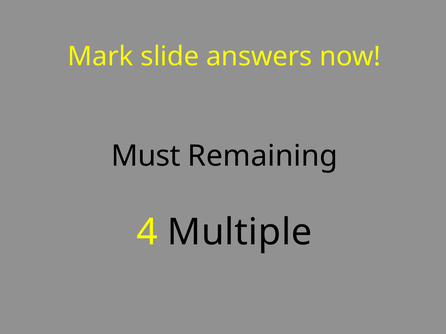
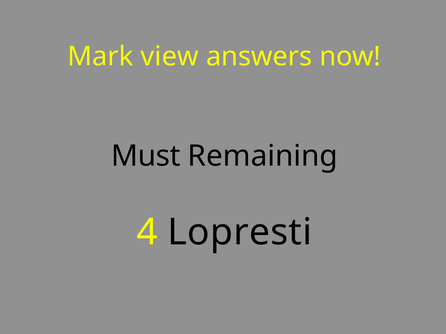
slide: slide -> view
Multiple: Multiple -> Lopresti
